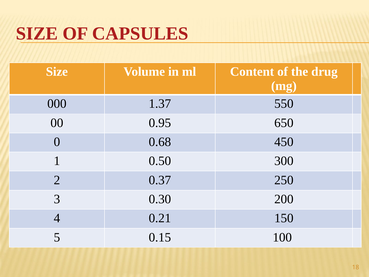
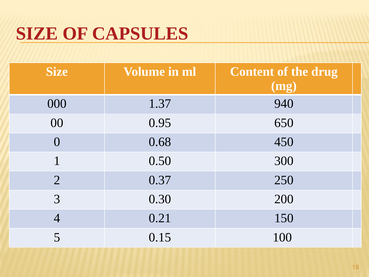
550: 550 -> 940
